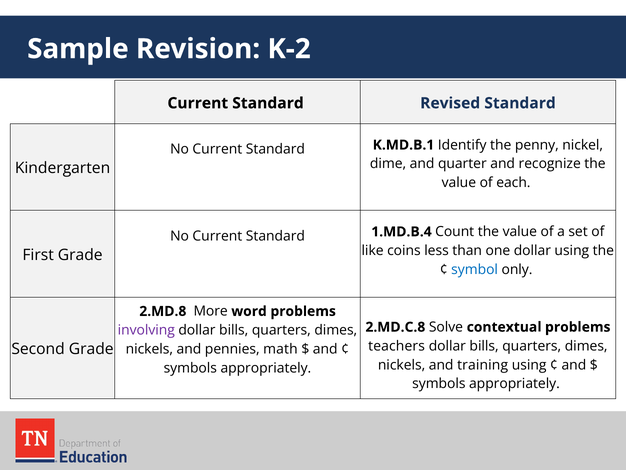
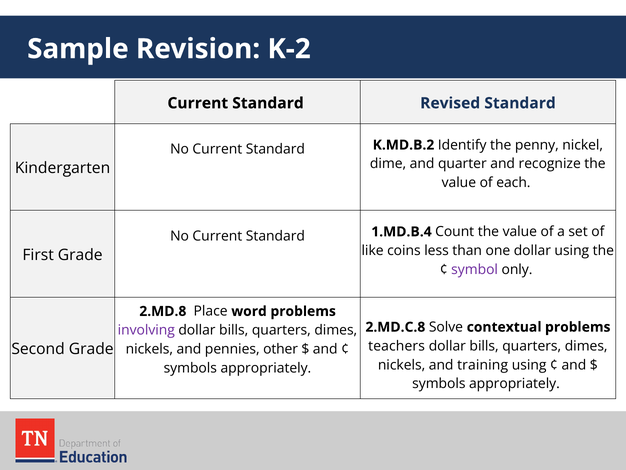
K.MD.B.1: K.MD.B.1 -> K.MD.B.2
symbol colour: blue -> purple
More: More -> Place
math: math -> other
